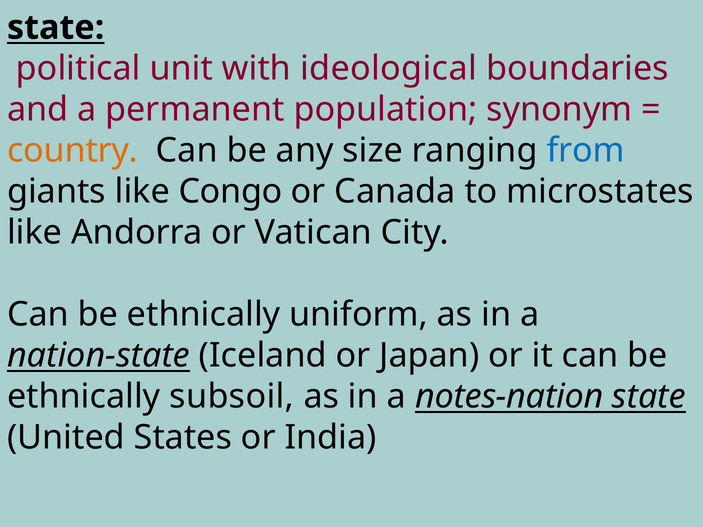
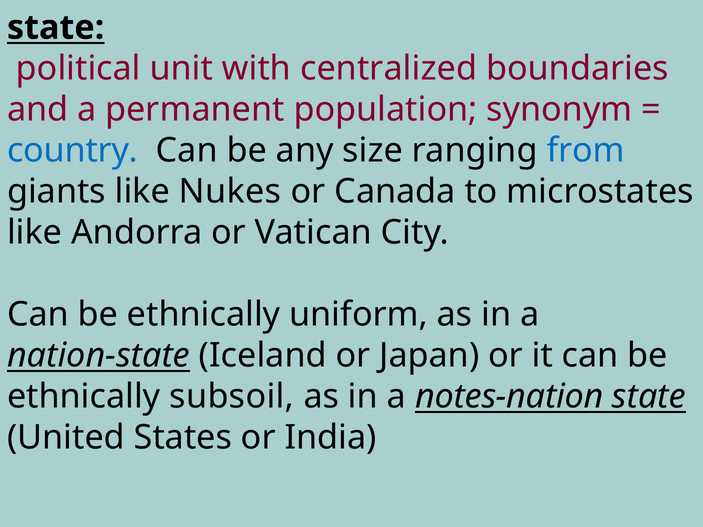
ideological: ideological -> centralized
country colour: orange -> blue
Congo: Congo -> Nukes
